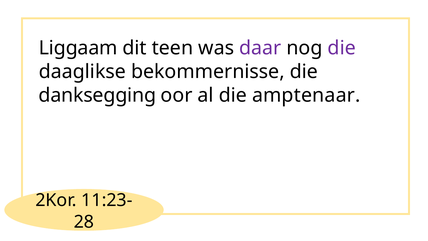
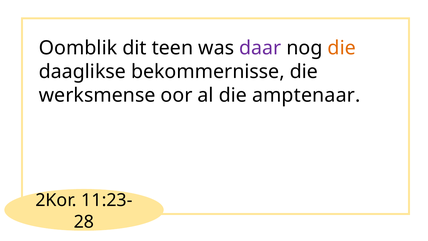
Liggaam: Liggaam -> Oomblik
die at (342, 48) colour: purple -> orange
danksegging: danksegging -> werksmense
